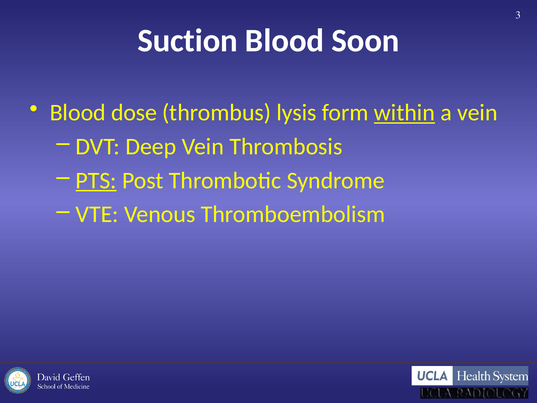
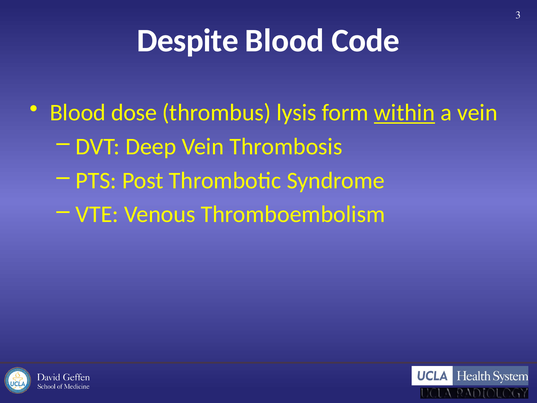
Suction: Suction -> Despite
Soon: Soon -> Code
PTS underline: present -> none
